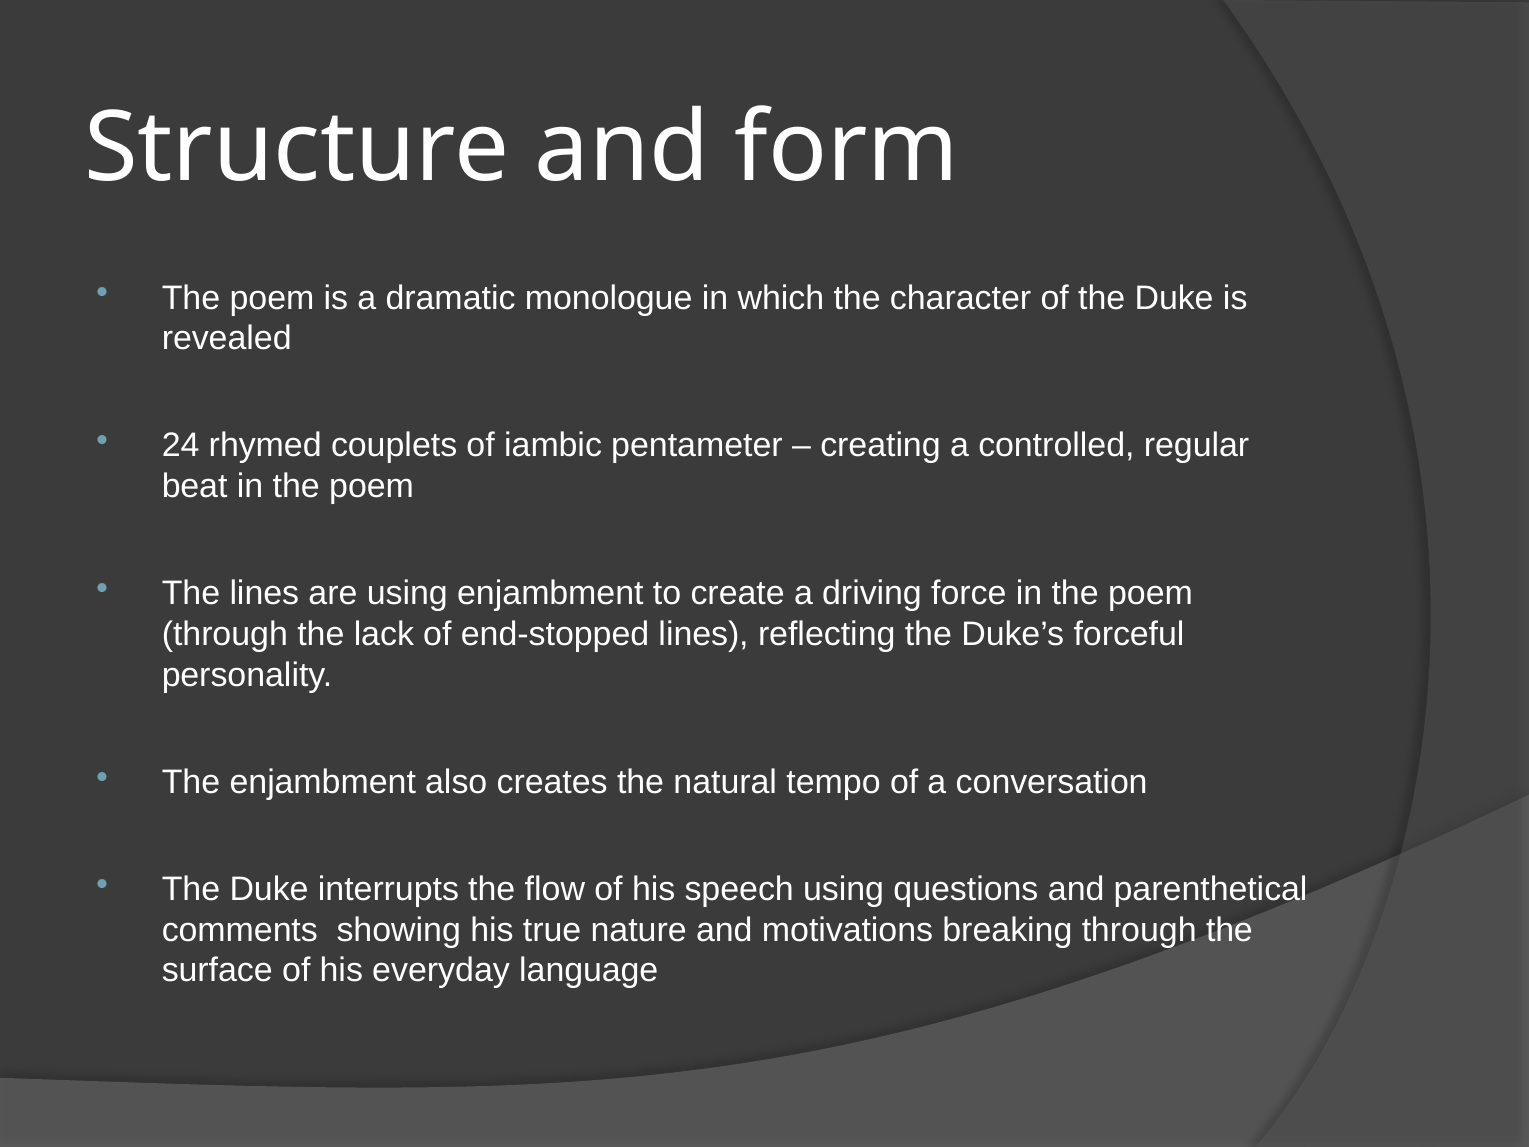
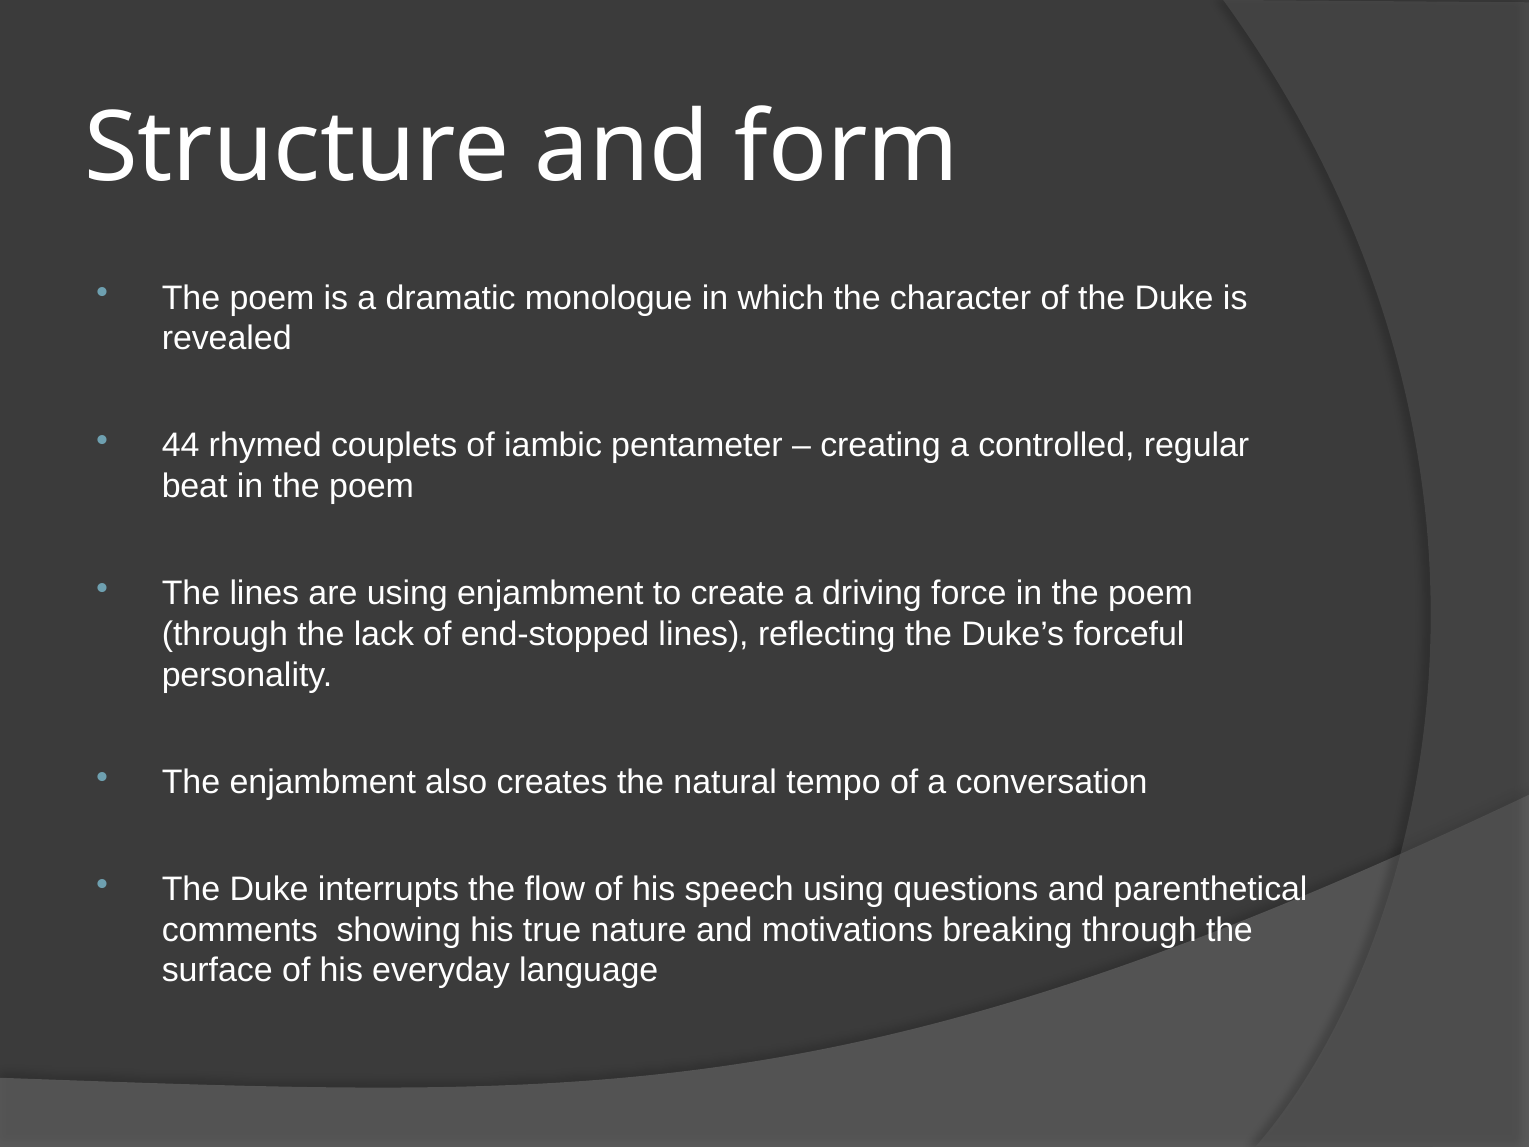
24: 24 -> 44
